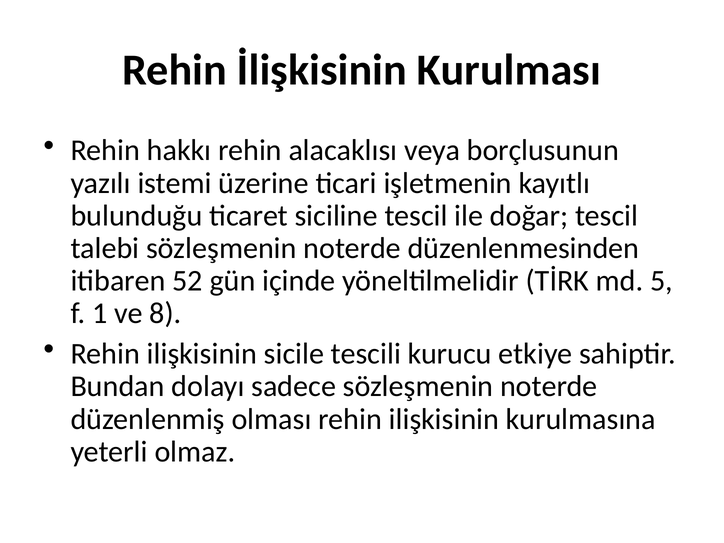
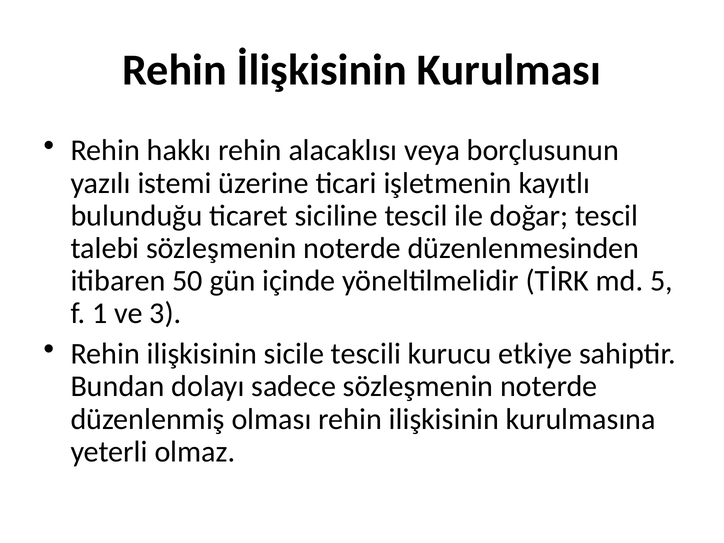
52: 52 -> 50
8: 8 -> 3
